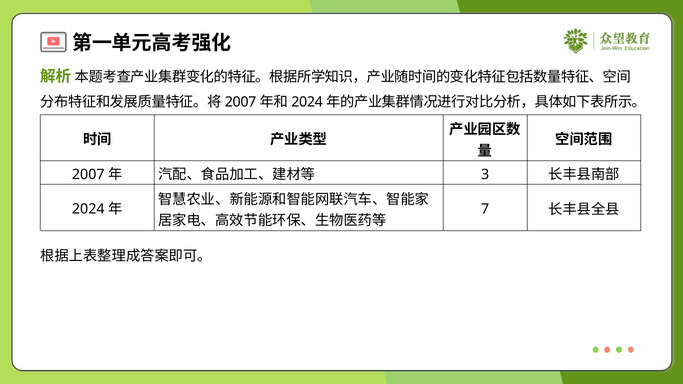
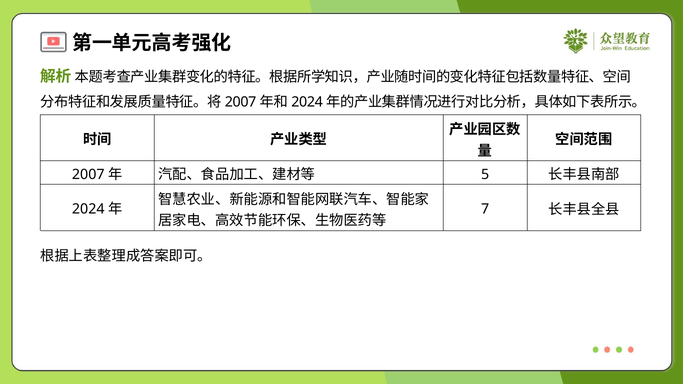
3: 3 -> 5
